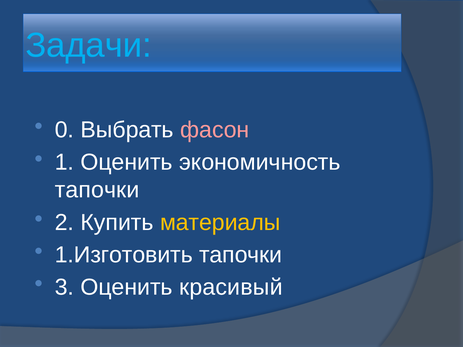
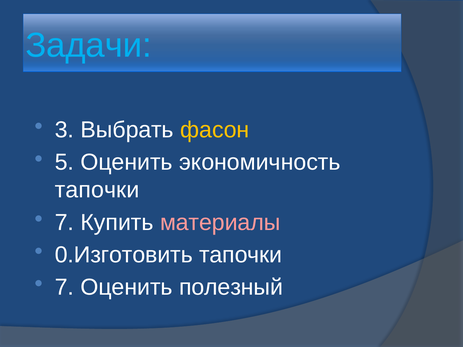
0: 0 -> 3
фасон colour: pink -> yellow
1: 1 -> 5
2 at (64, 223): 2 -> 7
материалы colour: yellow -> pink
1.Изготовить: 1.Изготовить -> 0.Изготовить
3 at (64, 287): 3 -> 7
красивый: красивый -> полезный
